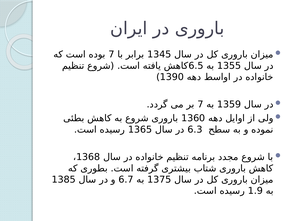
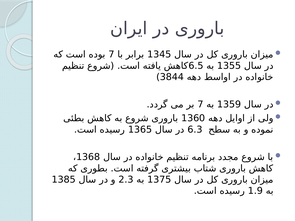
1390: 1390 -> 3844
6.7: 6.7 -> 2.3
